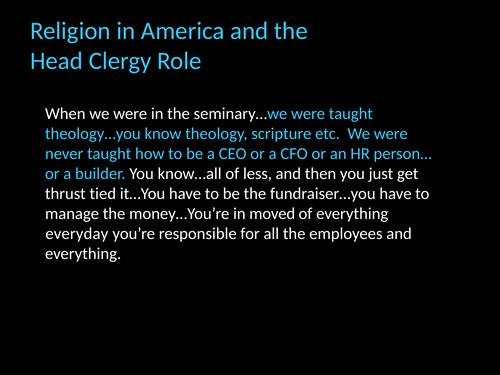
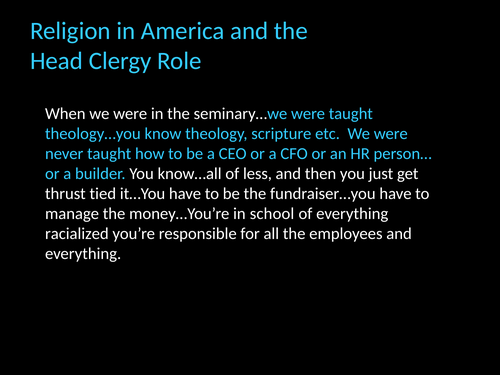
moved: moved -> school
everyday: everyday -> racialized
